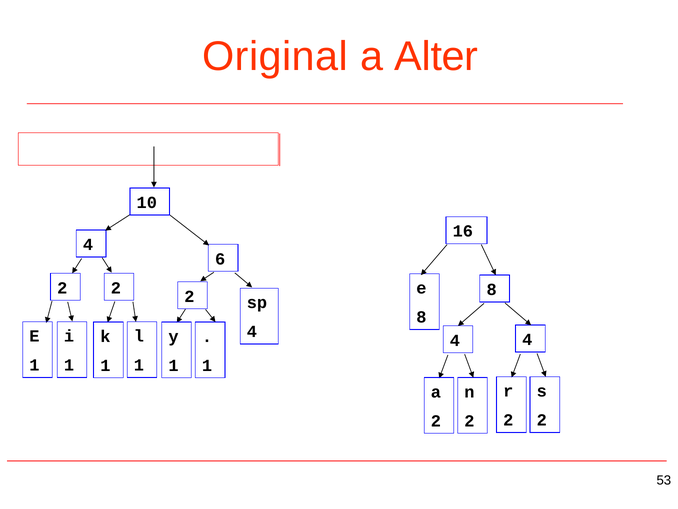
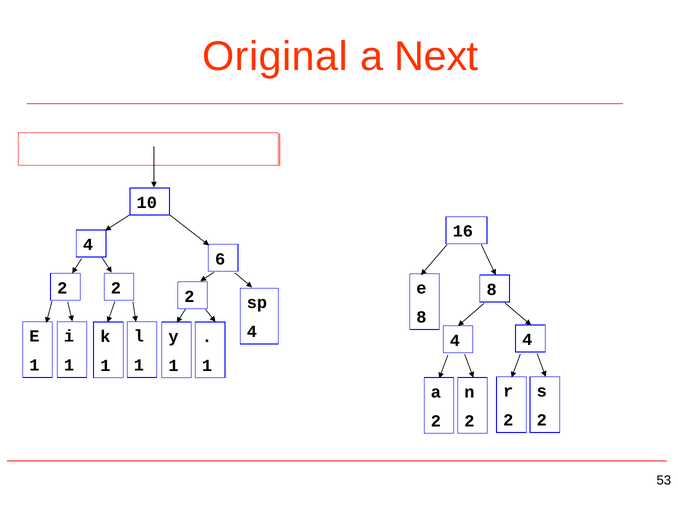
Alter: Alter -> Next
